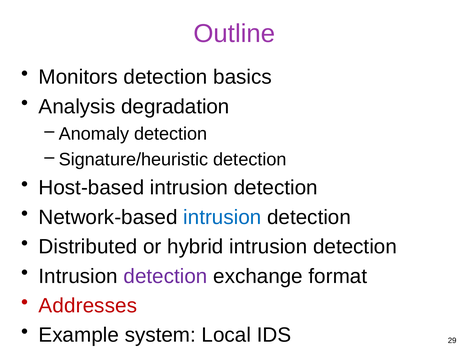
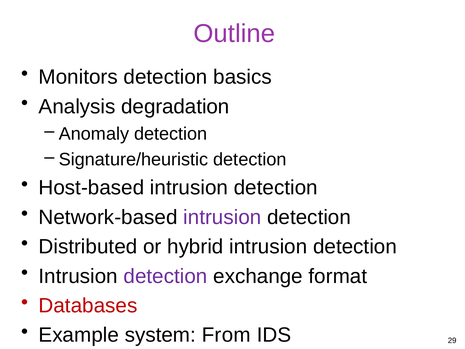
intrusion at (222, 217) colour: blue -> purple
Addresses: Addresses -> Databases
Local: Local -> From
